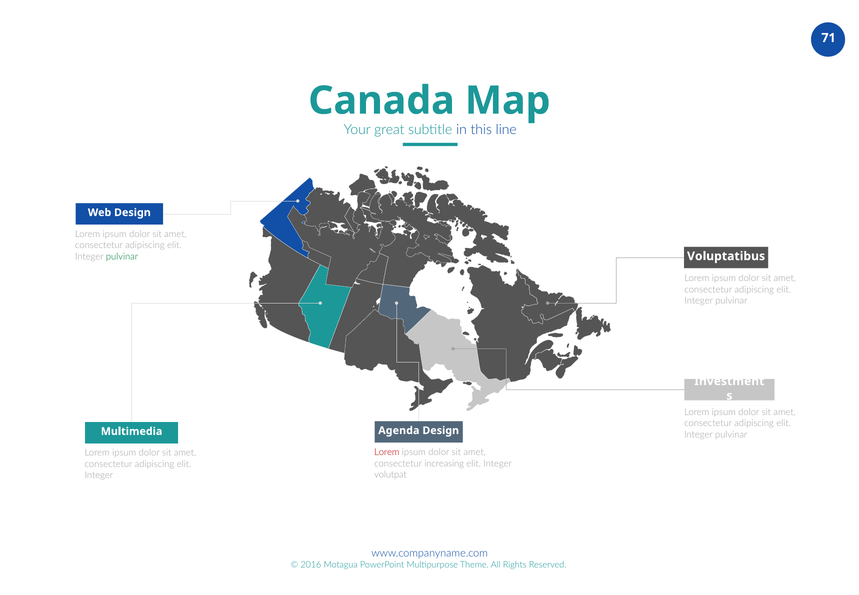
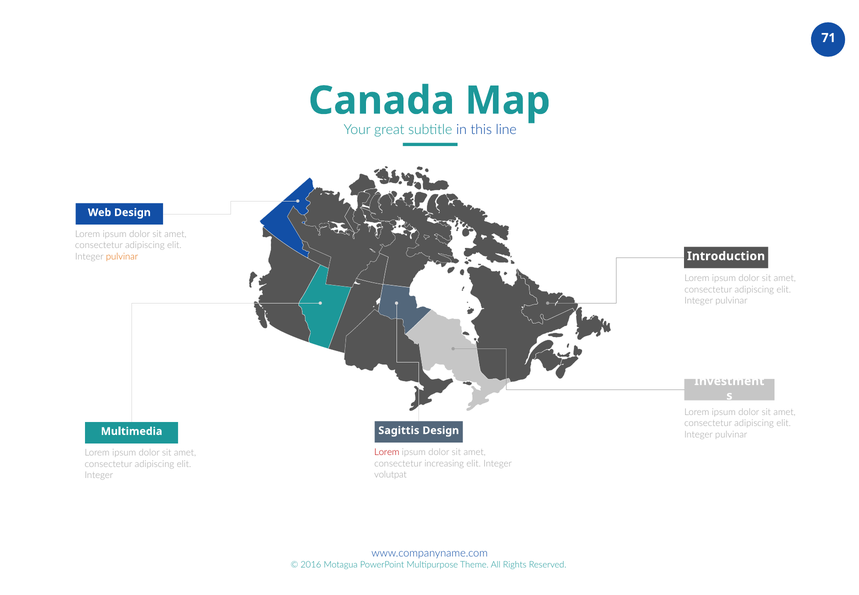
pulvinar at (122, 256) colour: green -> orange
Voluptatibus: Voluptatibus -> Introduction
Agenda: Agenda -> Sagittis
